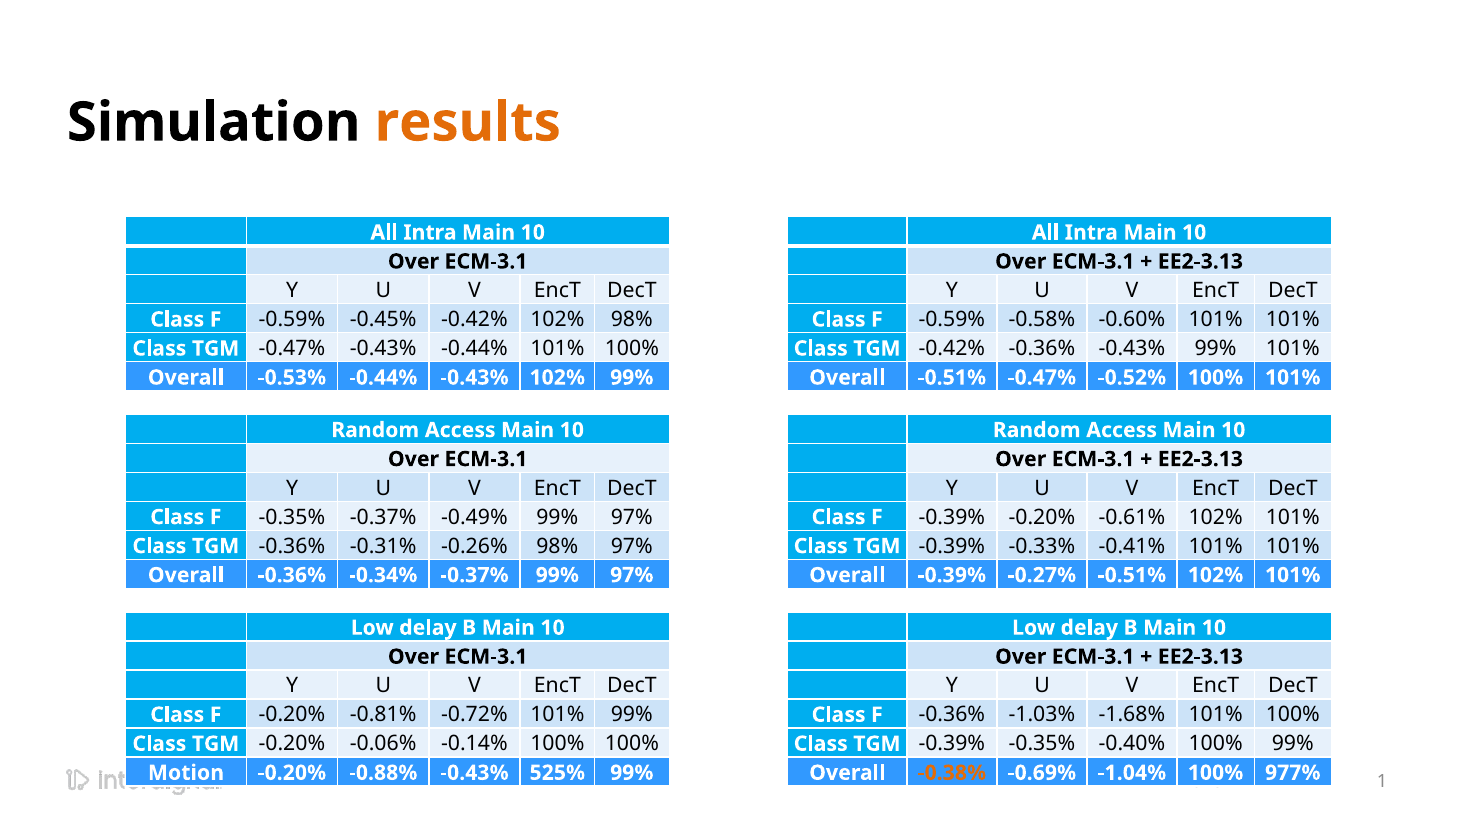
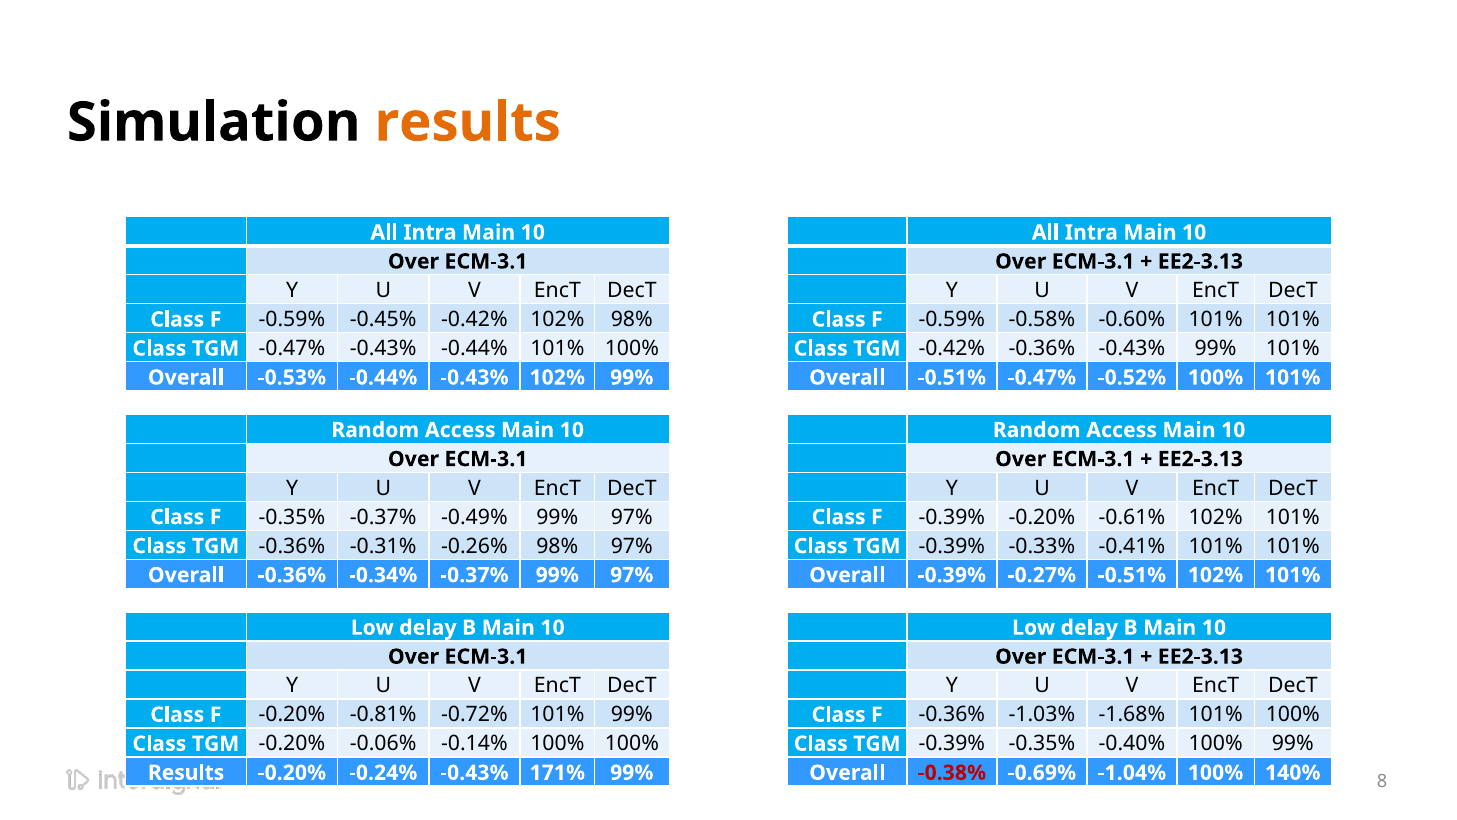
Motion at (186, 772): Motion -> Results
-0.88%: -0.88% -> -0.24%
525%: 525% -> 171%
-0.38% colour: orange -> red
977%: 977% -> 140%
1: 1 -> 8
